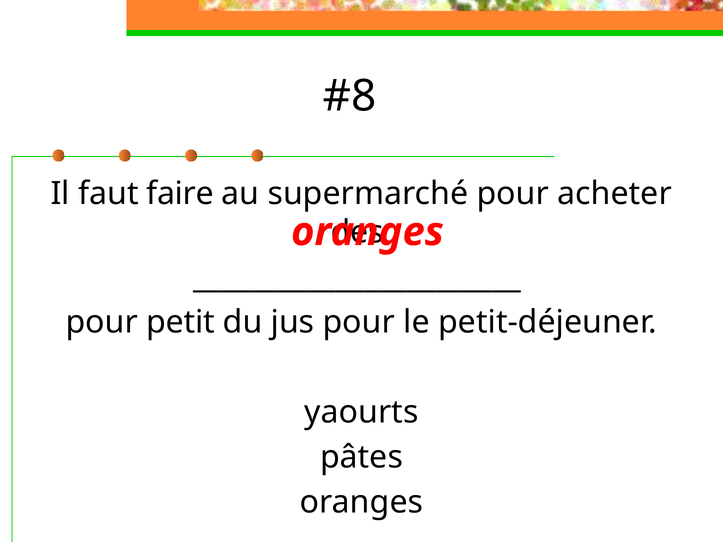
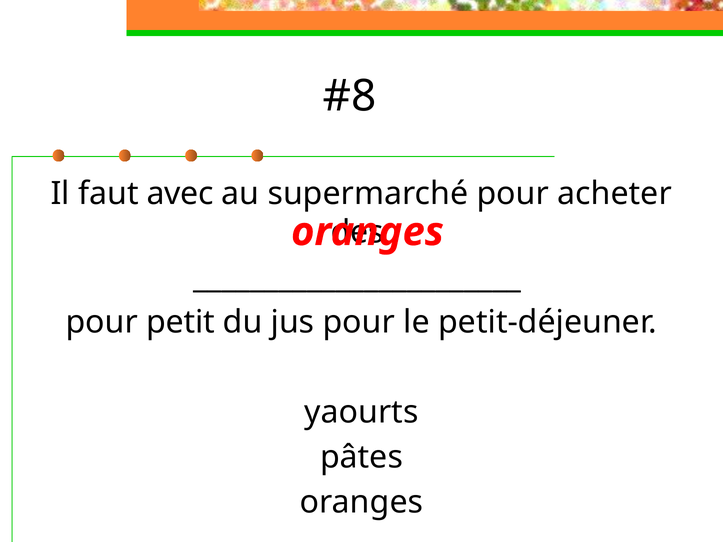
faire: faire -> avec
